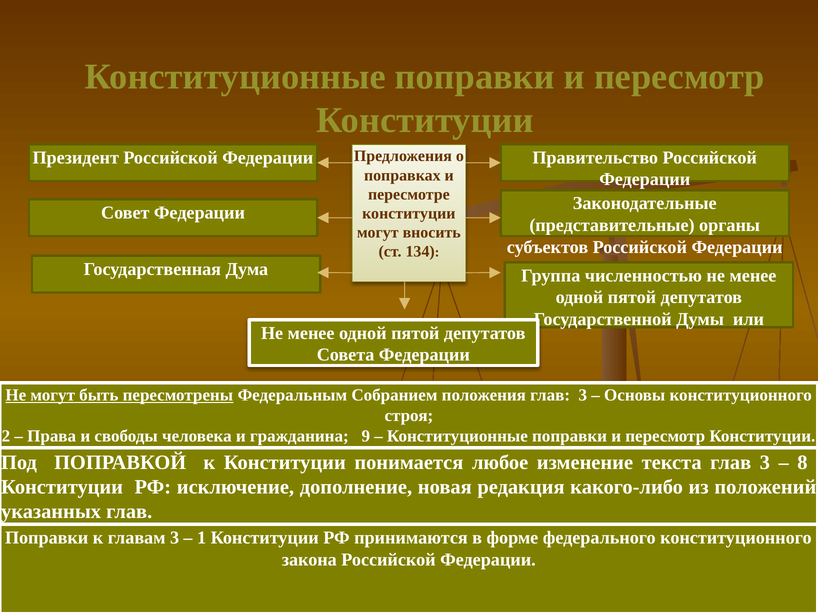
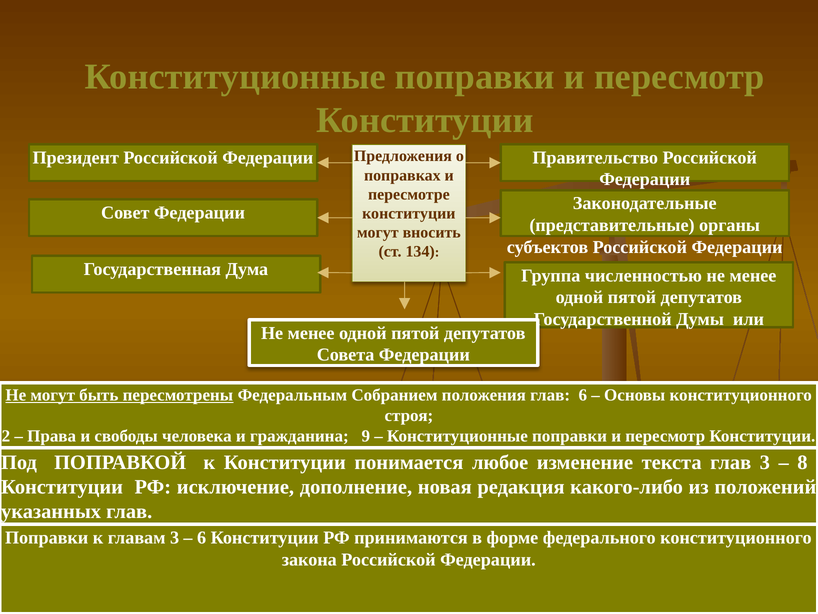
положения глав 3: 3 -> 6
1 at (202, 537): 1 -> 6
